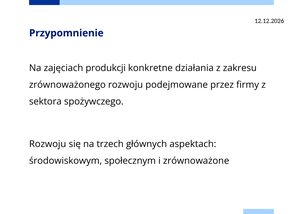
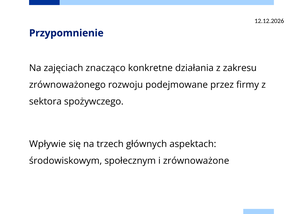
produkcji: produkcji -> znacząco
Rozwoju at (48, 144): Rozwoju -> Wpływie
